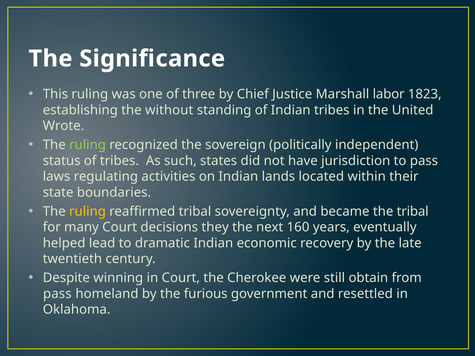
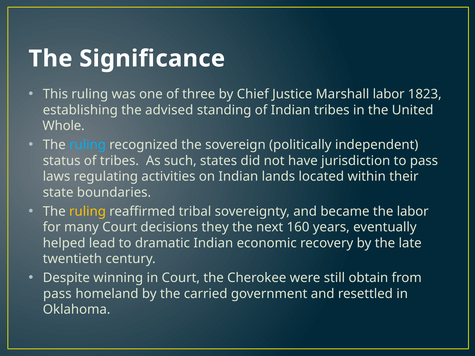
without: without -> advised
Wrote: Wrote -> Whole
ruling at (87, 145) colour: light green -> light blue
the tribal: tribal -> labor
furious: furious -> carried
